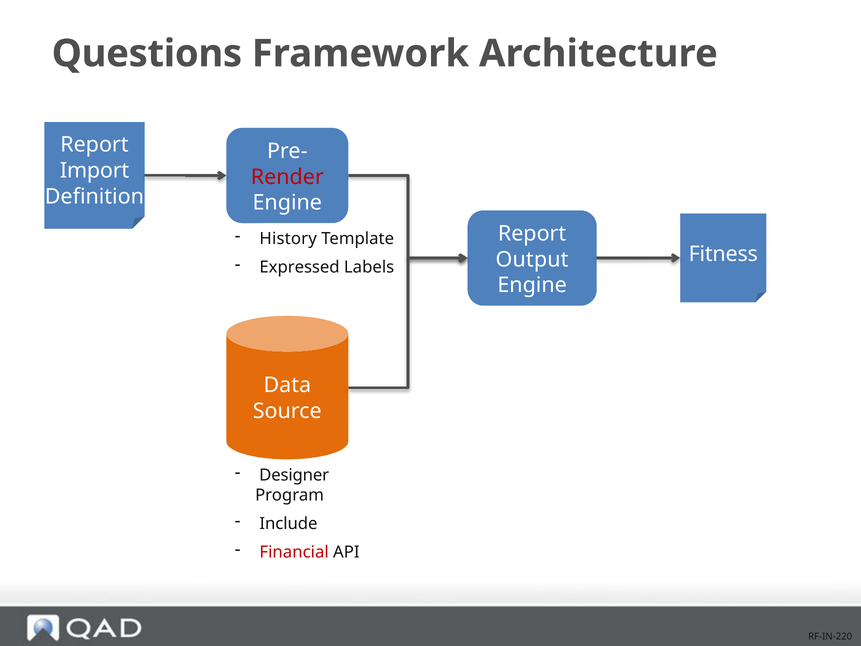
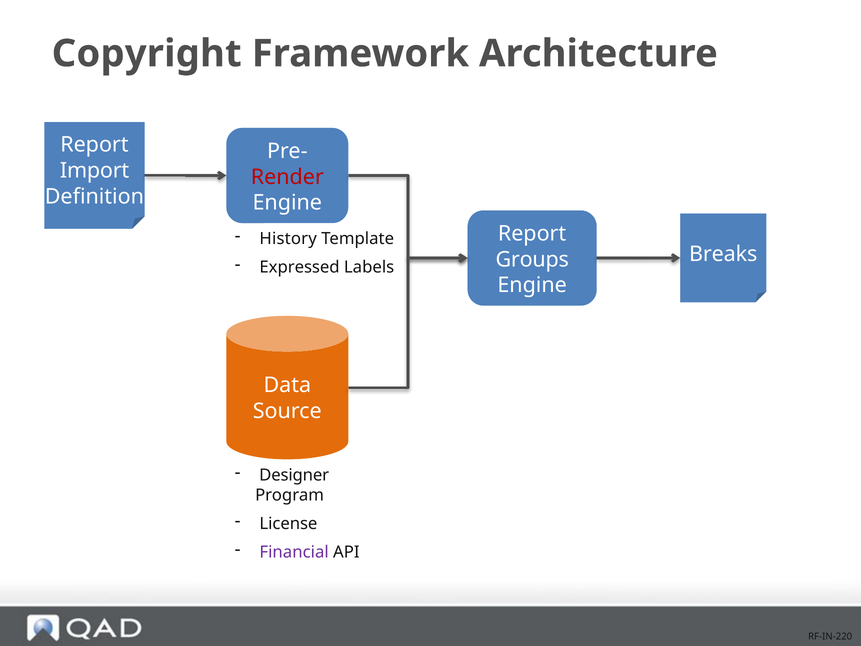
Questions: Questions -> Copyright
Fitness: Fitness -> Breaks
Output: Output -> Groups
Include: Include -> License
Financial colour: red -> purple
